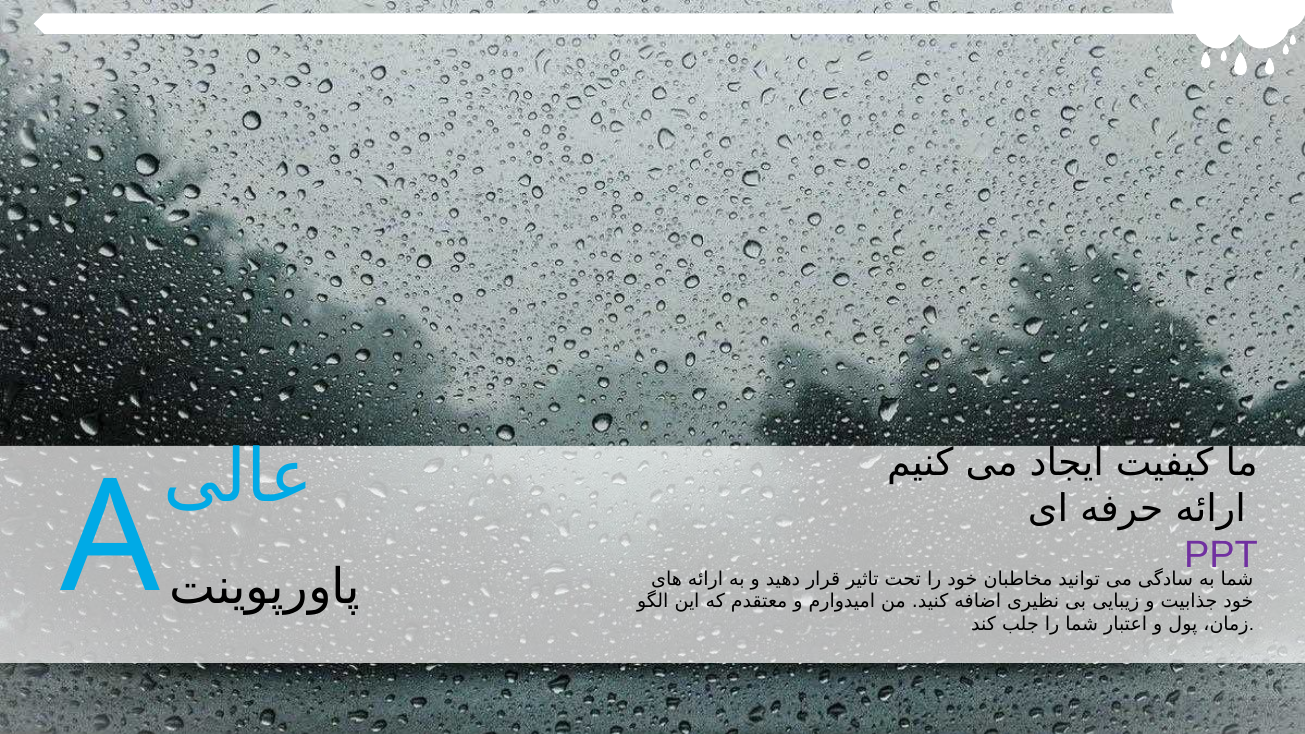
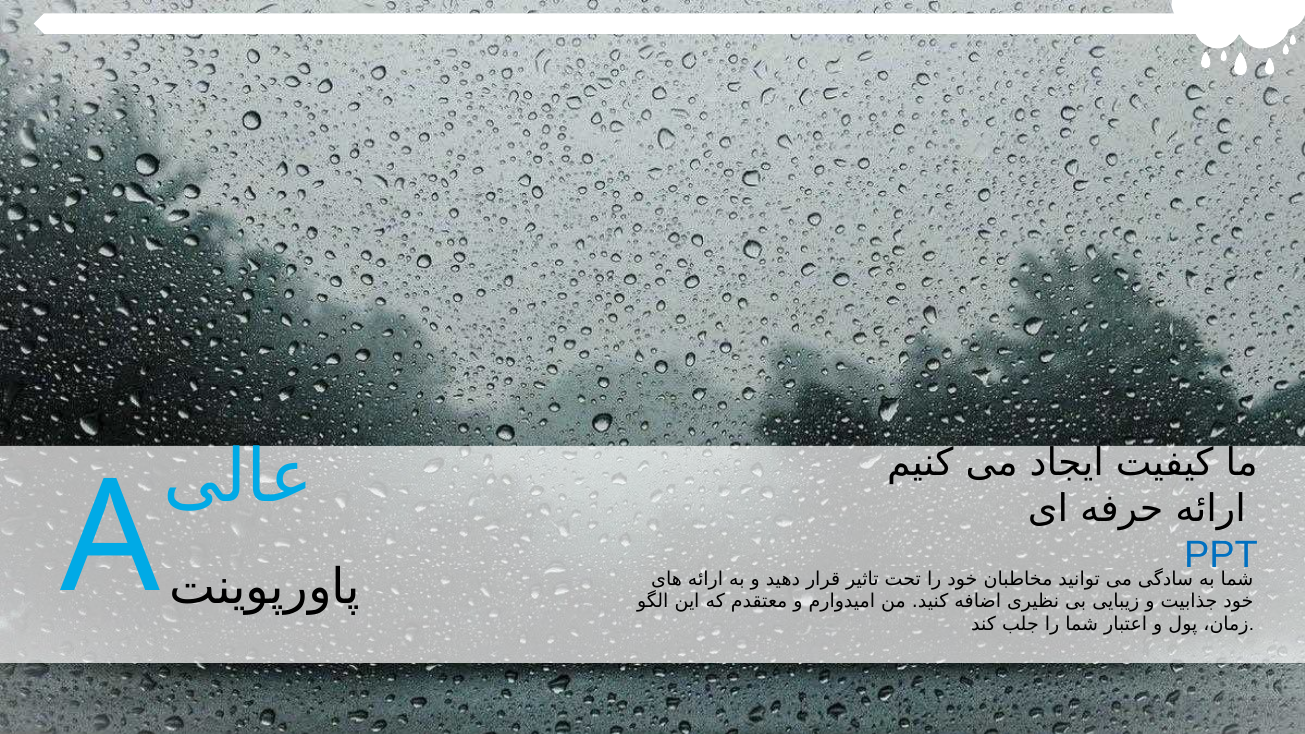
PPT colour: purple -> blue
